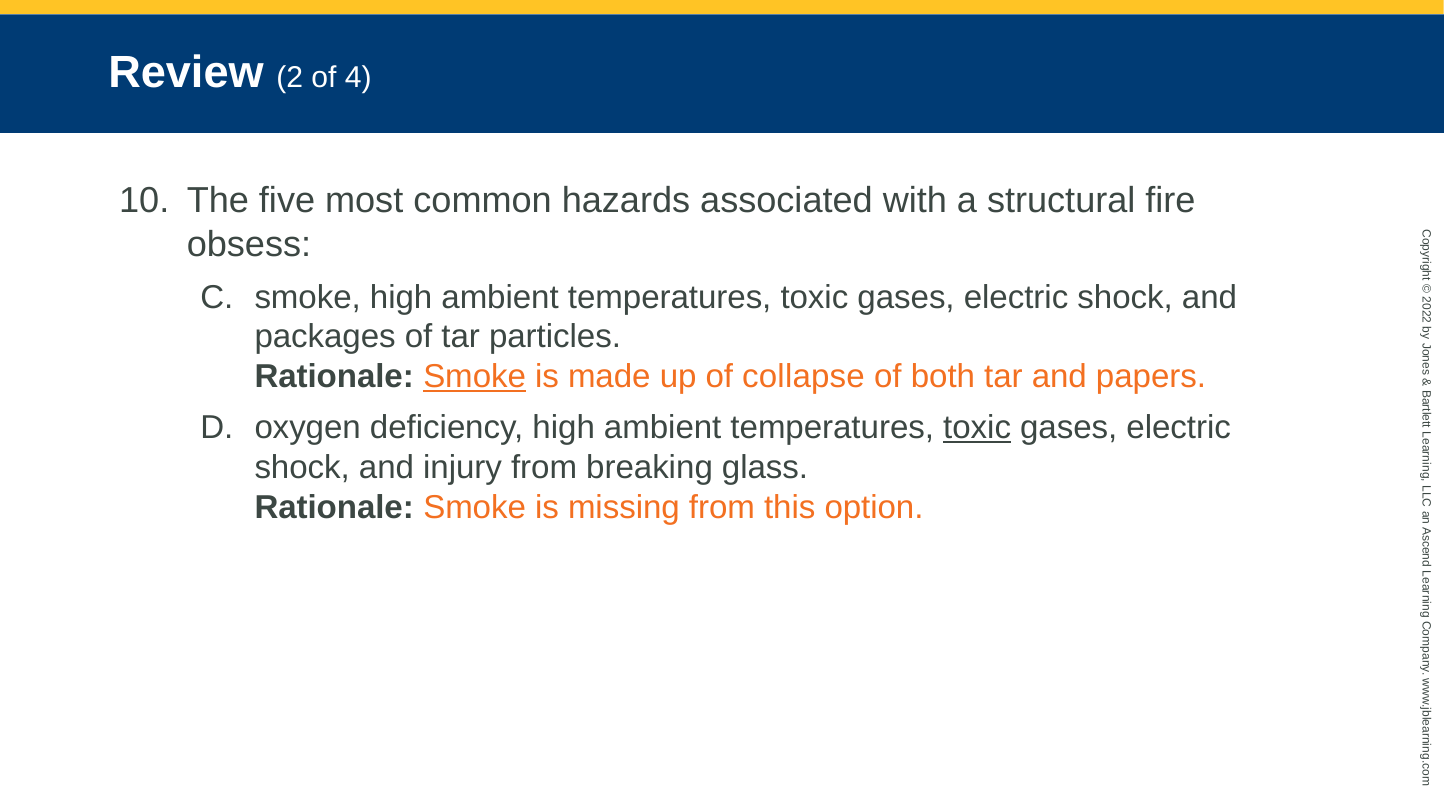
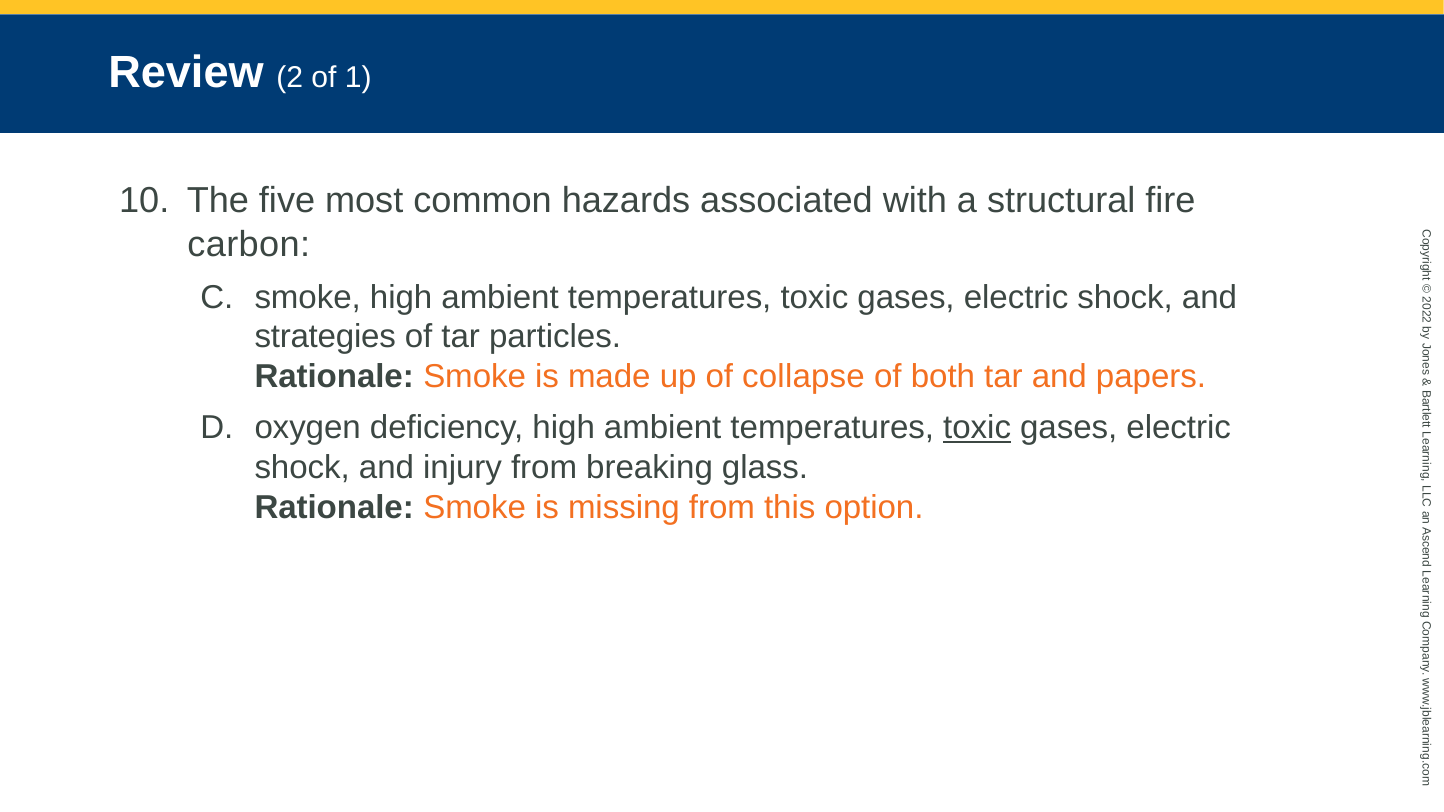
4: 4 -> 1
obsess: obsess -> carbon
packages: packages -> strategies
Smoke at (475, 377) underline: present -> none
